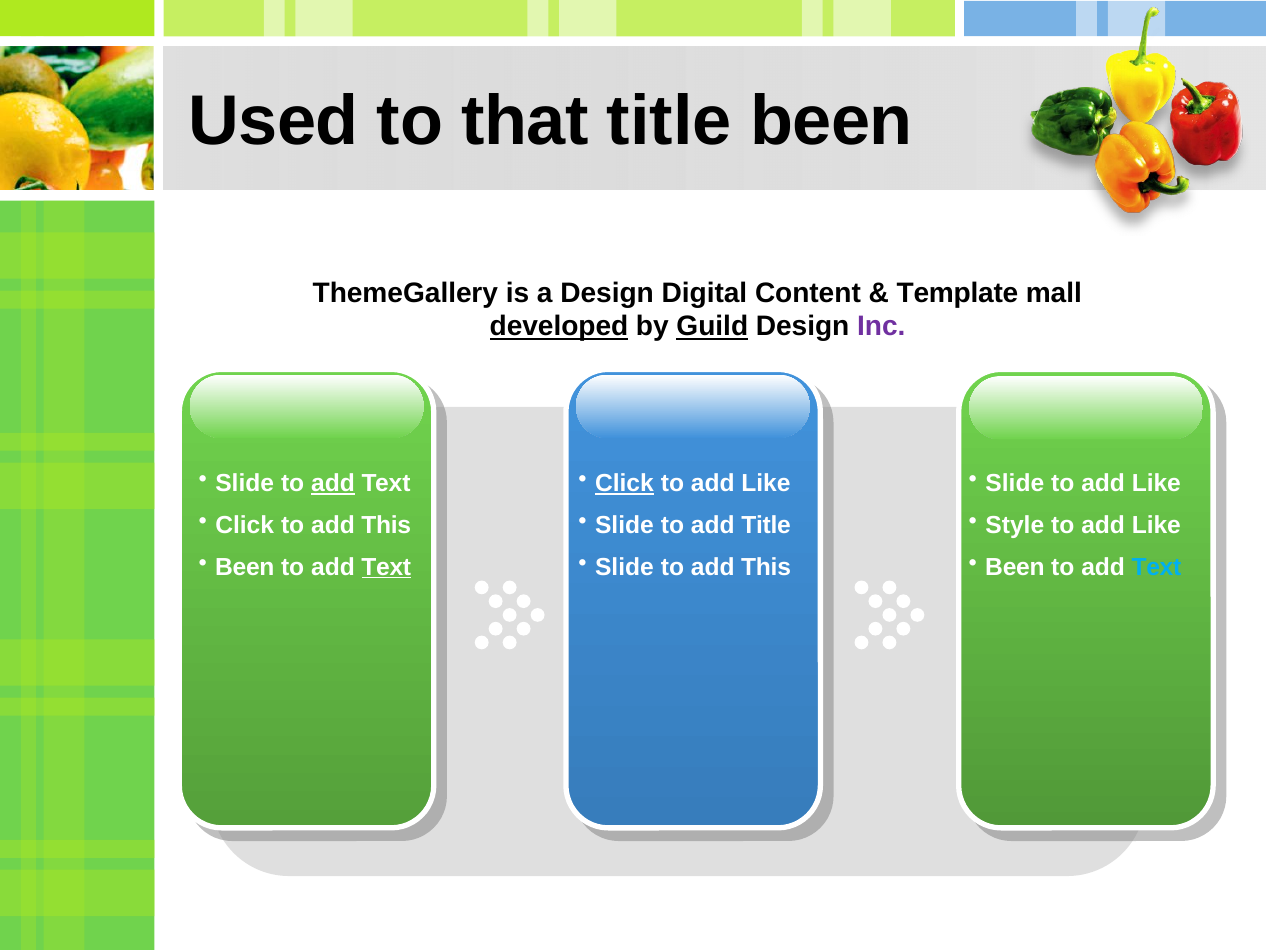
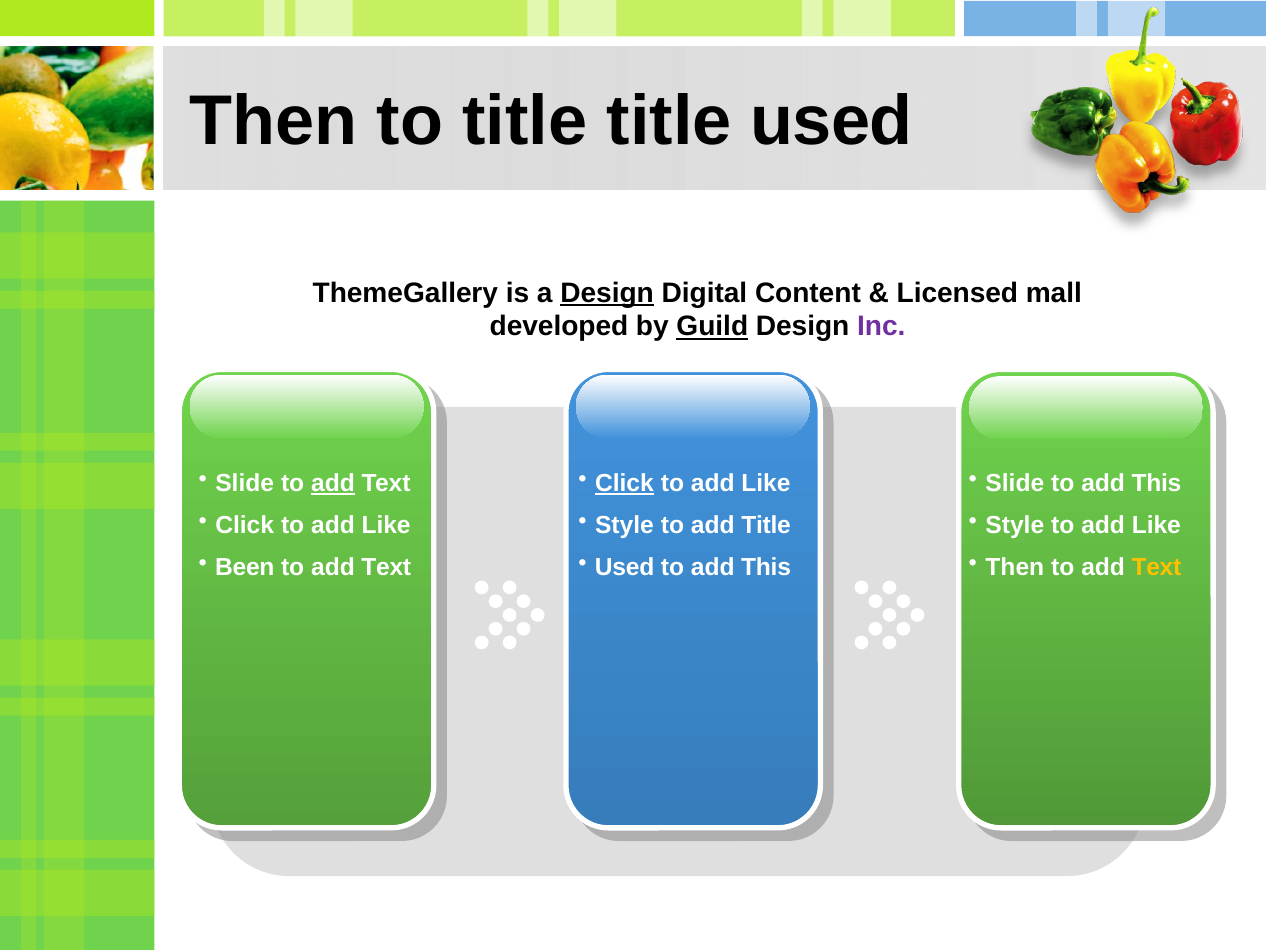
Used at (274, 121): Used -> Then
to that: that -> title
title been: been -> used
Design at (607, 293) underline: none -> present
Template: Template -> Licensed
developed underline: present -> none
Like at (1156, 483): Like -> This
This at (386, 525): This -> Like
Slide at (624, 525): Slide -> Style
Text at (386, 567) underline: present -> none
Slide at (624, 567): Slide -> Used
Been at (1015, 567): Been -> Then
Text at (1156, 567) colour: light blue -> yellow
